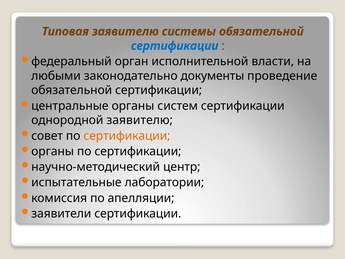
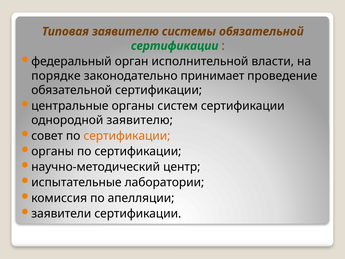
сертификации at (175, 46) colour: blue -> green
любыми: любыми -> порядке
документы: документы -> принимает
